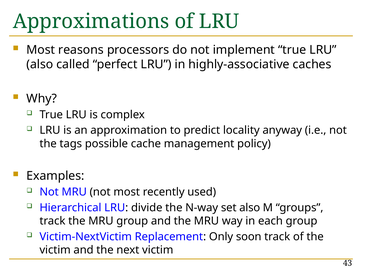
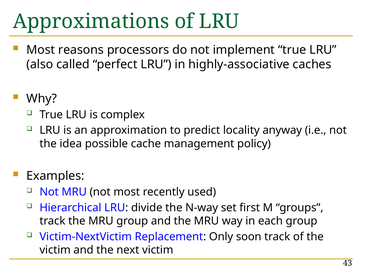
tags: tags -> idea
set also: also -> first
